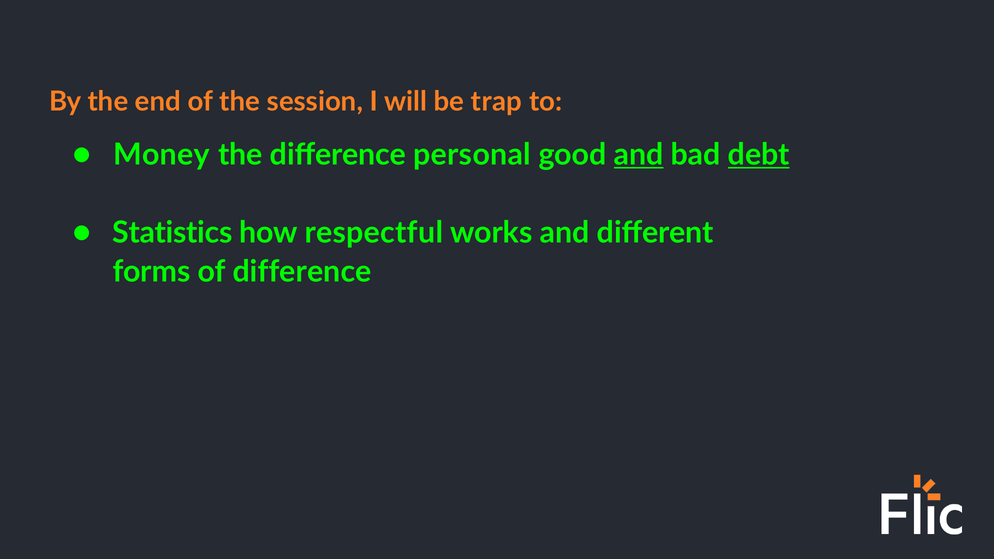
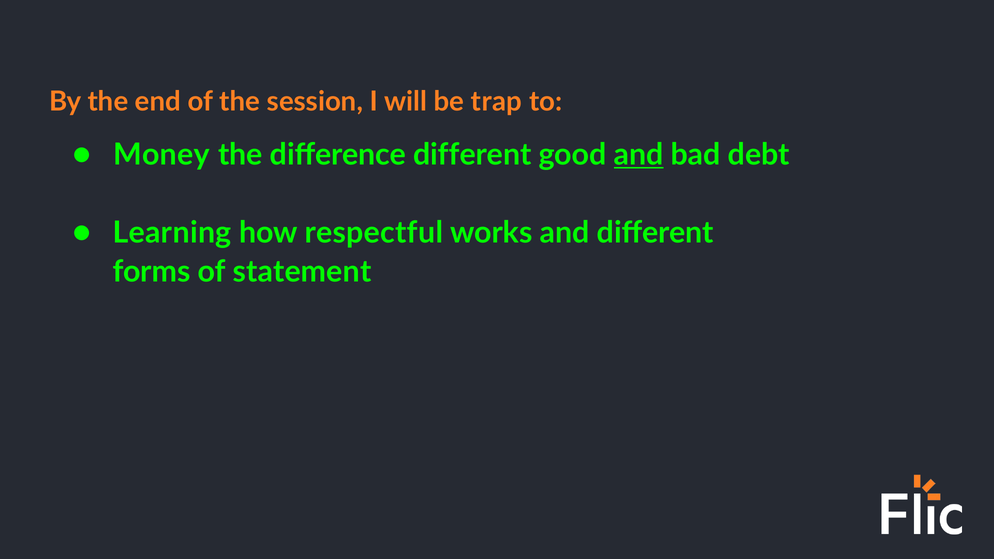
difference personal: personal -> different
debt underline: present -> none
Statistics: Statistics -> Learning
of difference: difference -> statement
